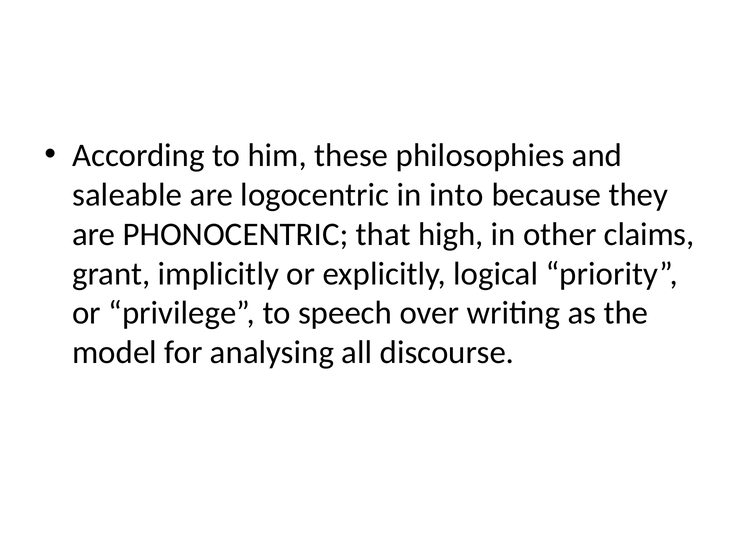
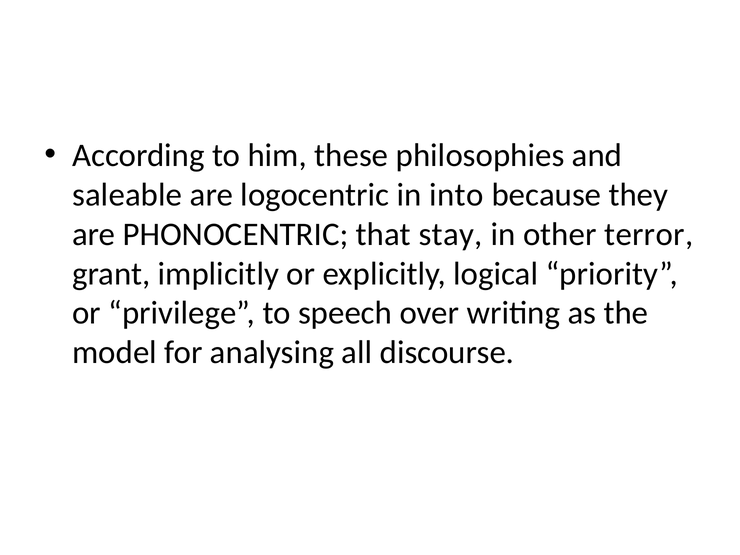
high: high -> stay
claims: claims -> terror
